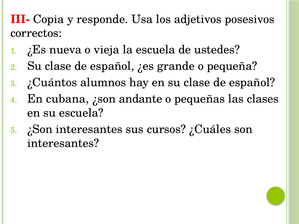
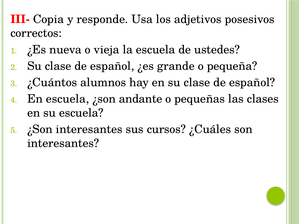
En cubana: cubana -> escuela
